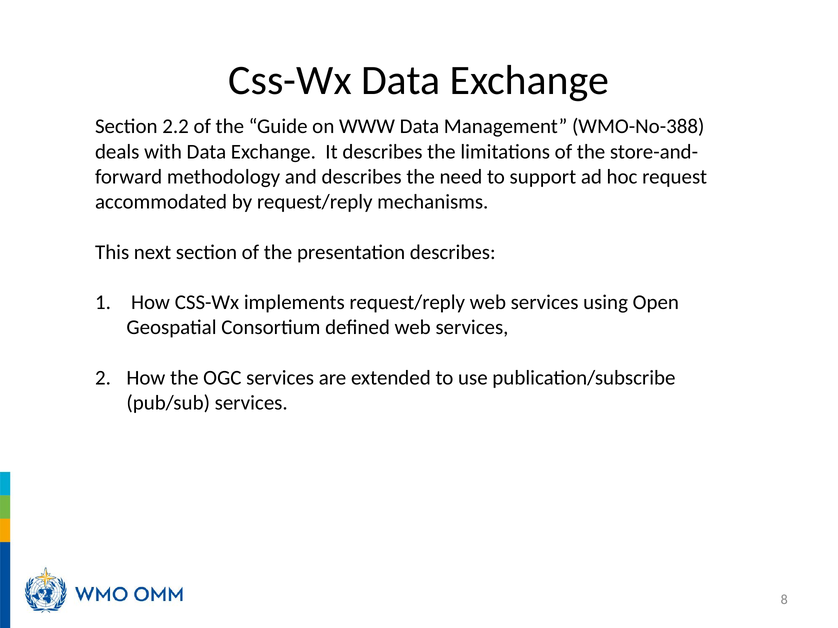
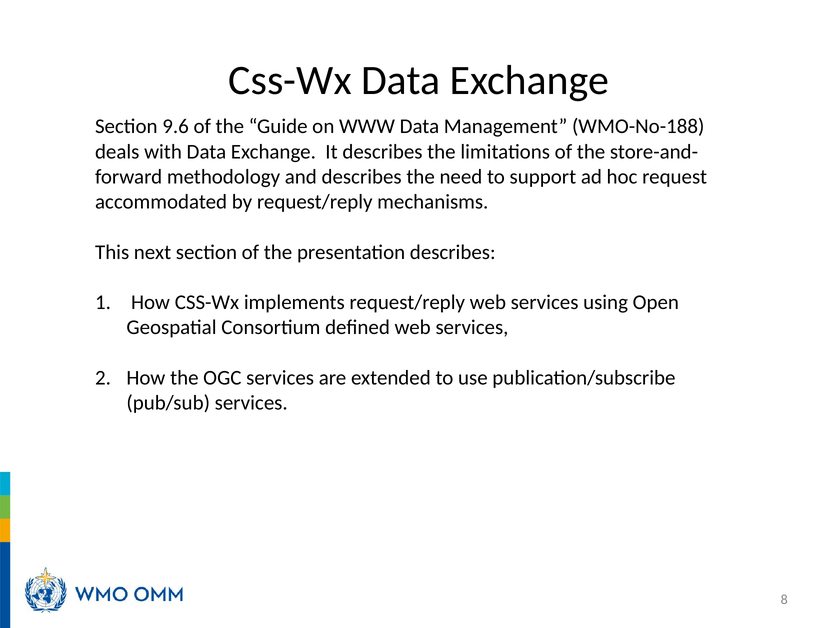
2.2: 2.2 -> 9.6
WMO-No-388: WMO-No-388 -> WMO-No-188
